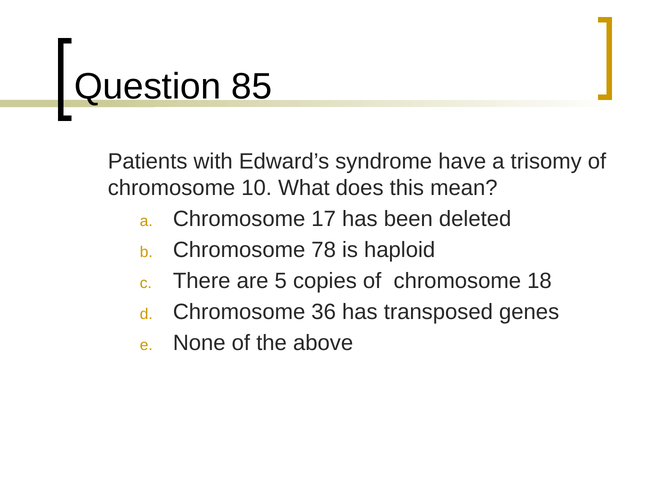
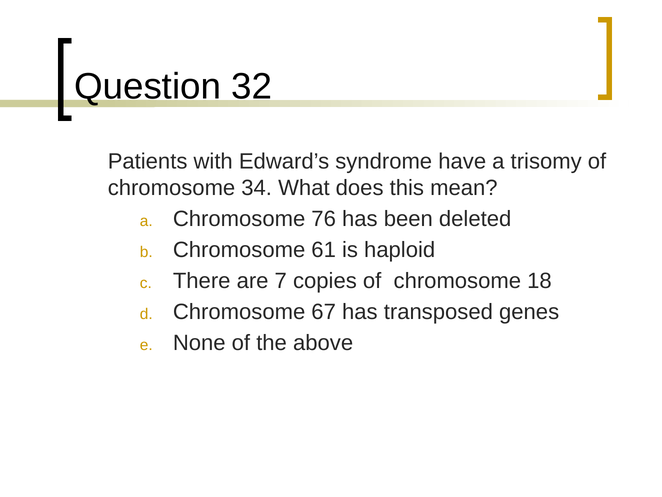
85: 85 -> 32
10: 10 -> 34
17: 17 -> 76
78: 78 -> 61
5: 5 -> 7
36: 36 -> 67
